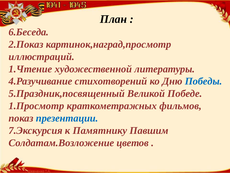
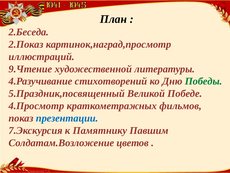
6.Беседа: 6.Беседа -> 2.Беседа
1.Чтение: 1.Чтение -> 9.Чтение
Победы colour: blue -> green
1.Просмотр: 1.Просмотр -> 4.Просмотр
